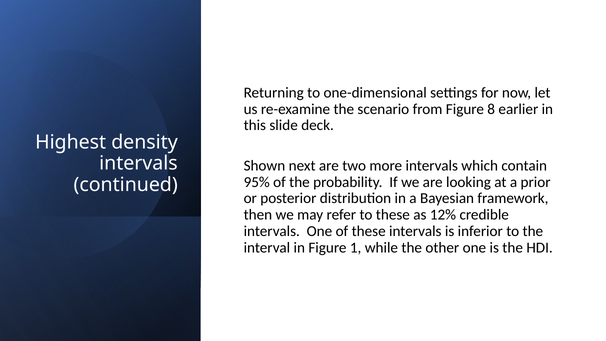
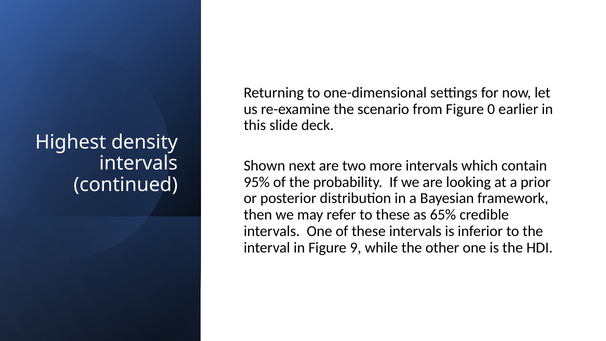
8: 8 -> 0
12%: 12% -> 65%
1: 1 -> 9
